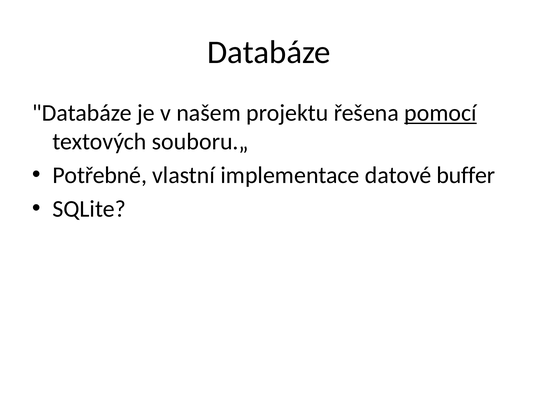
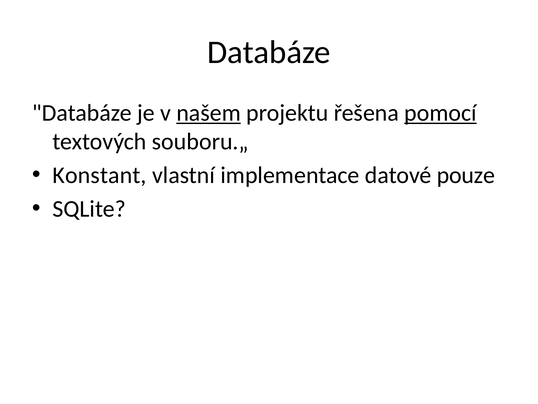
našem underline: none -> present
Potřebné: Potřebné -> Konstant
buffer: buffer -> pouze
